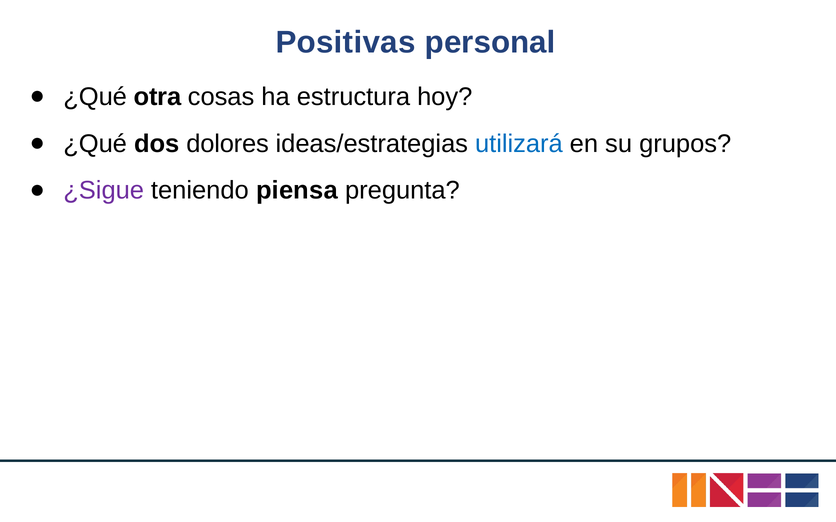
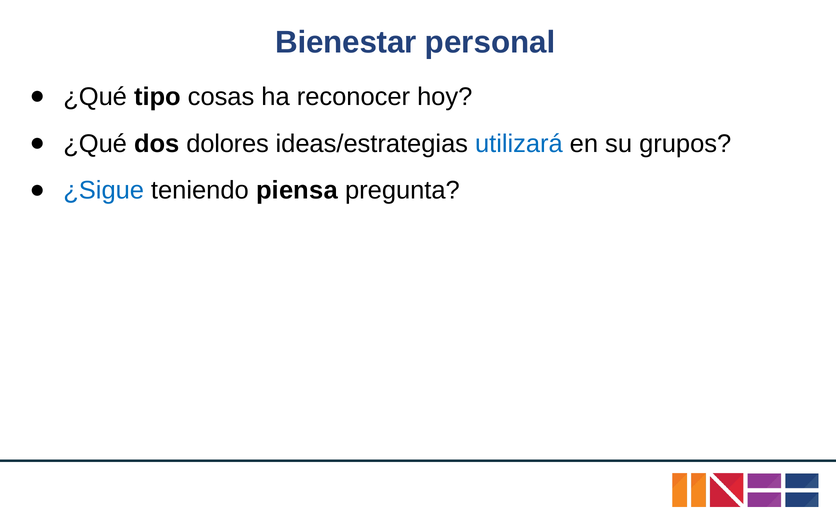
Positivas: Positivas -> Bienestar
otra: otra -> tipo
estructura: estructura -> reconocer
¿Sigue colour: purple -> blue
